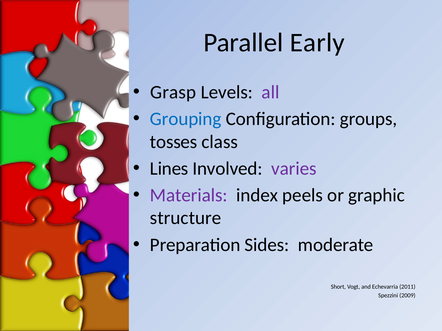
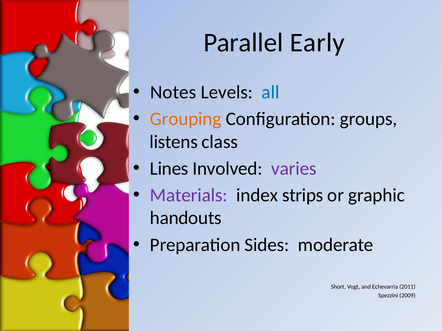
Grasp: Grasp -> Notes
all colour: purple -> blue
Grouping colour: blue -> orange
tosses: tosses -> listens
peels: peels -> strips
structure: structure -> handouts
